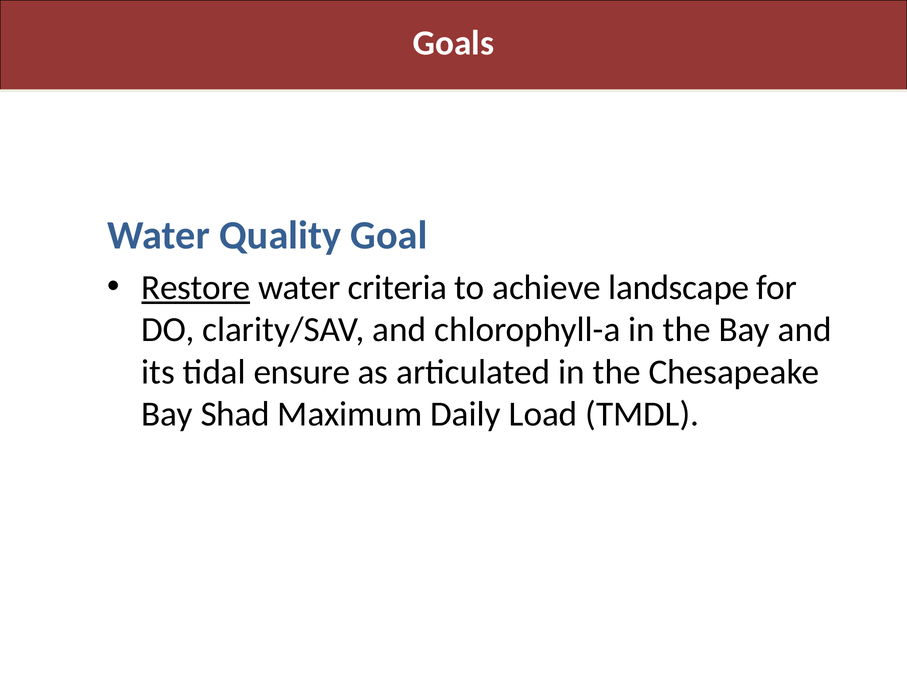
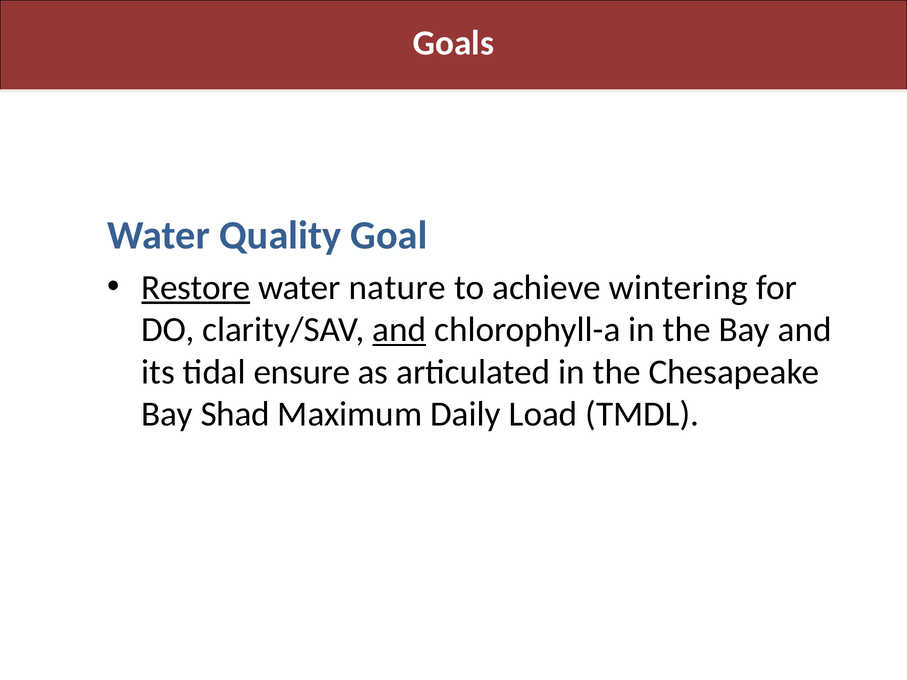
criteria: criteria -> nature
landscape: landscape -> wintering
and at (399, 330) underline: none -> present
